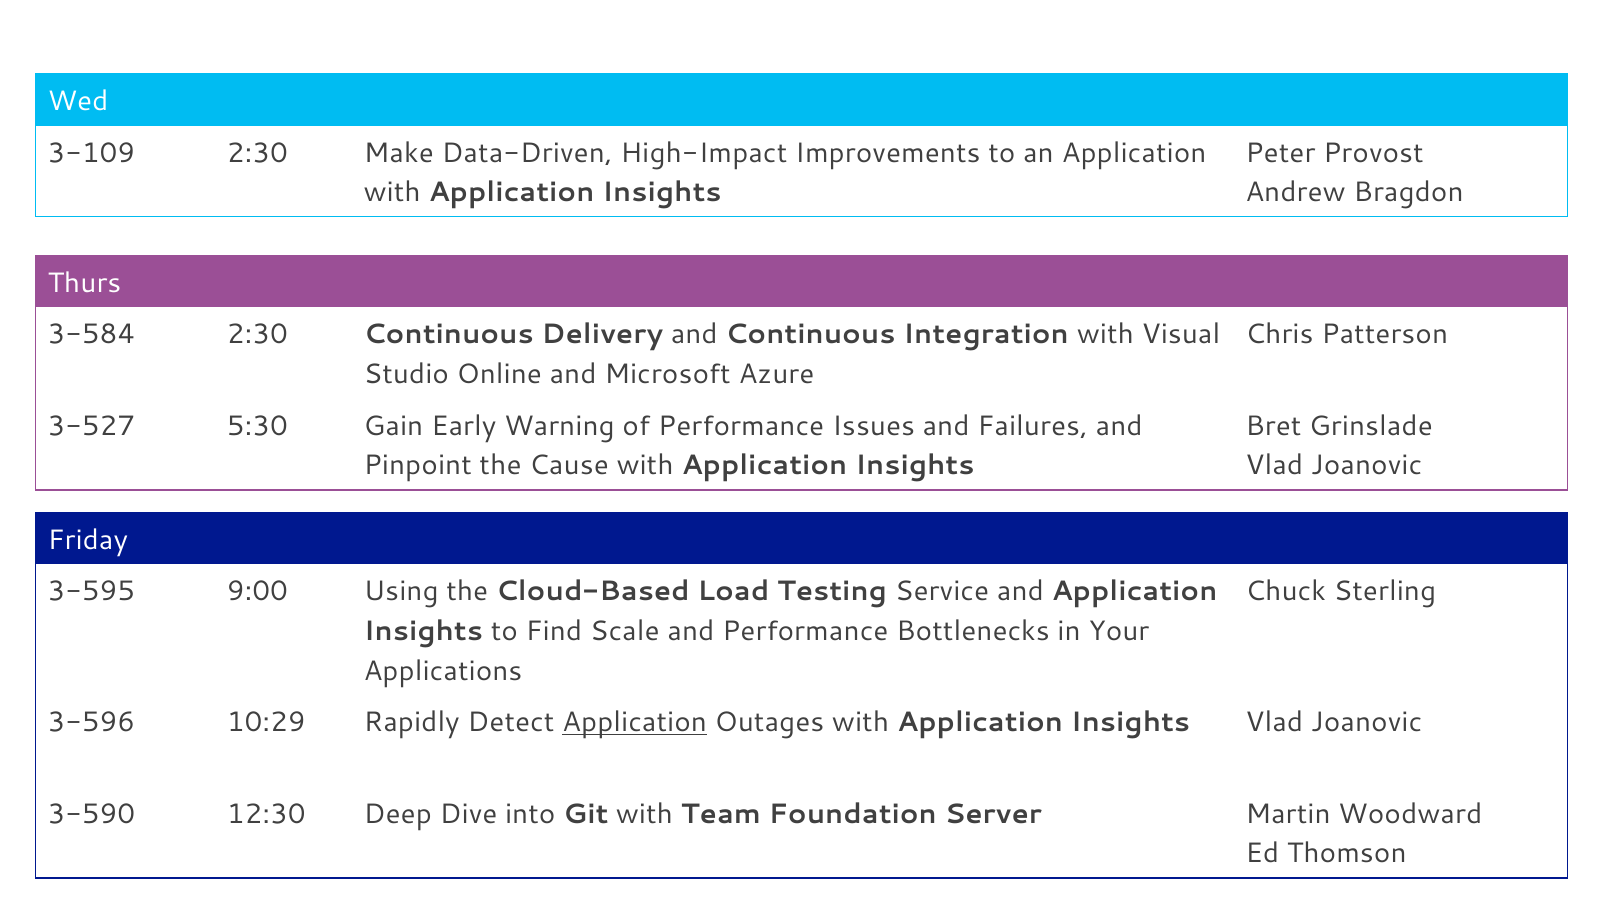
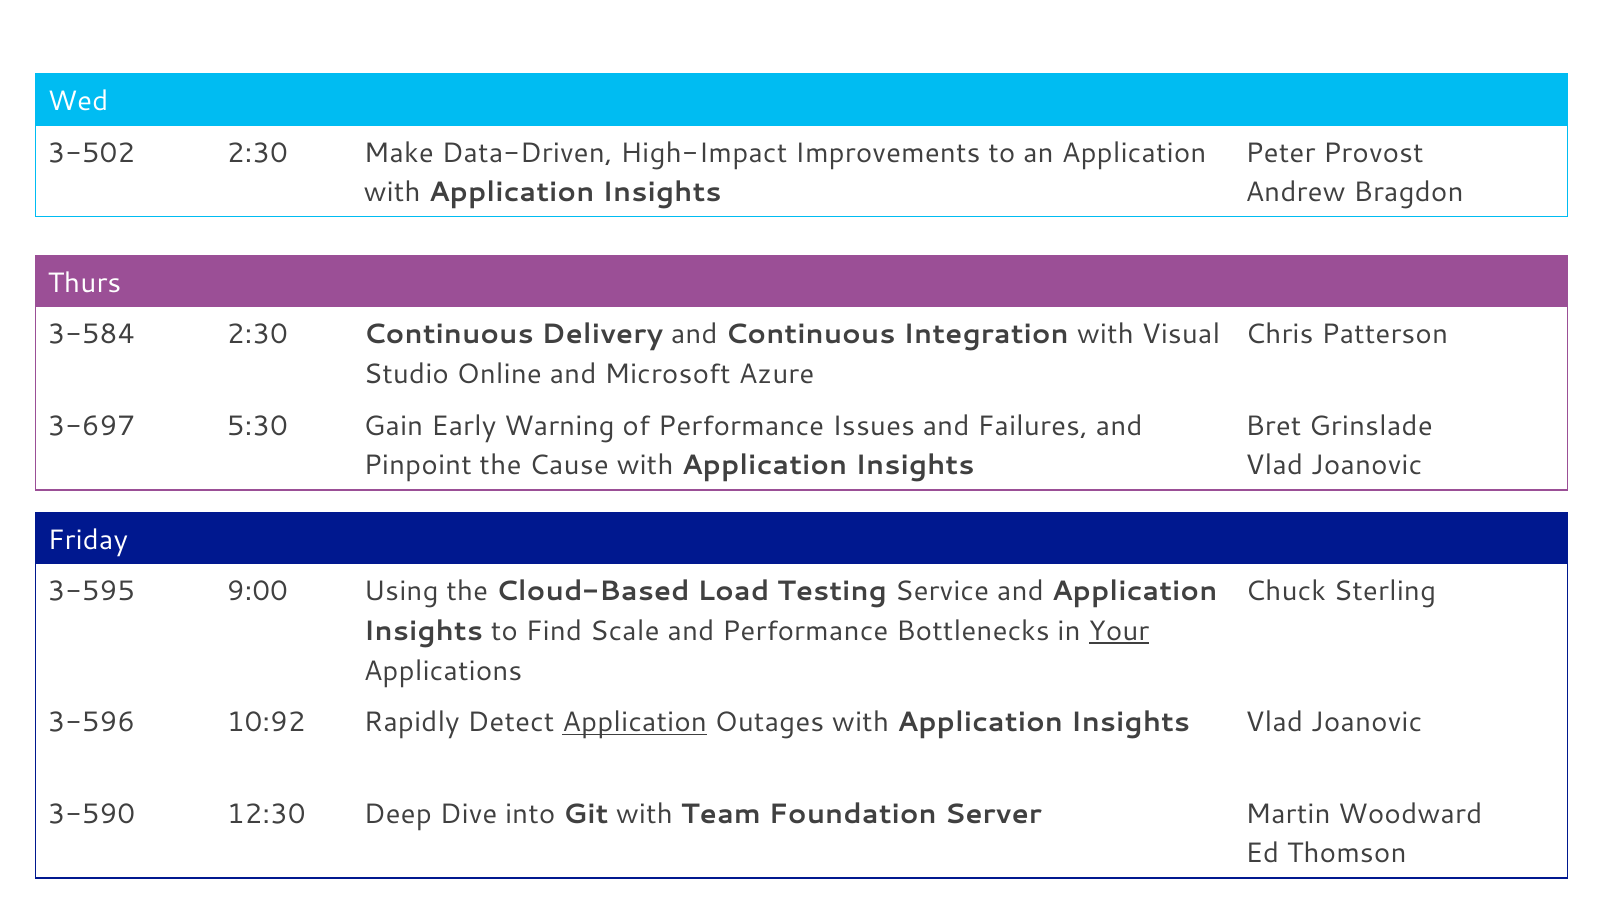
3-109: 3-109 -> 3-502
3-527: 3-527 -> 3-697
Your underline: none -> present
10:29: 10:29 -> 10:92
